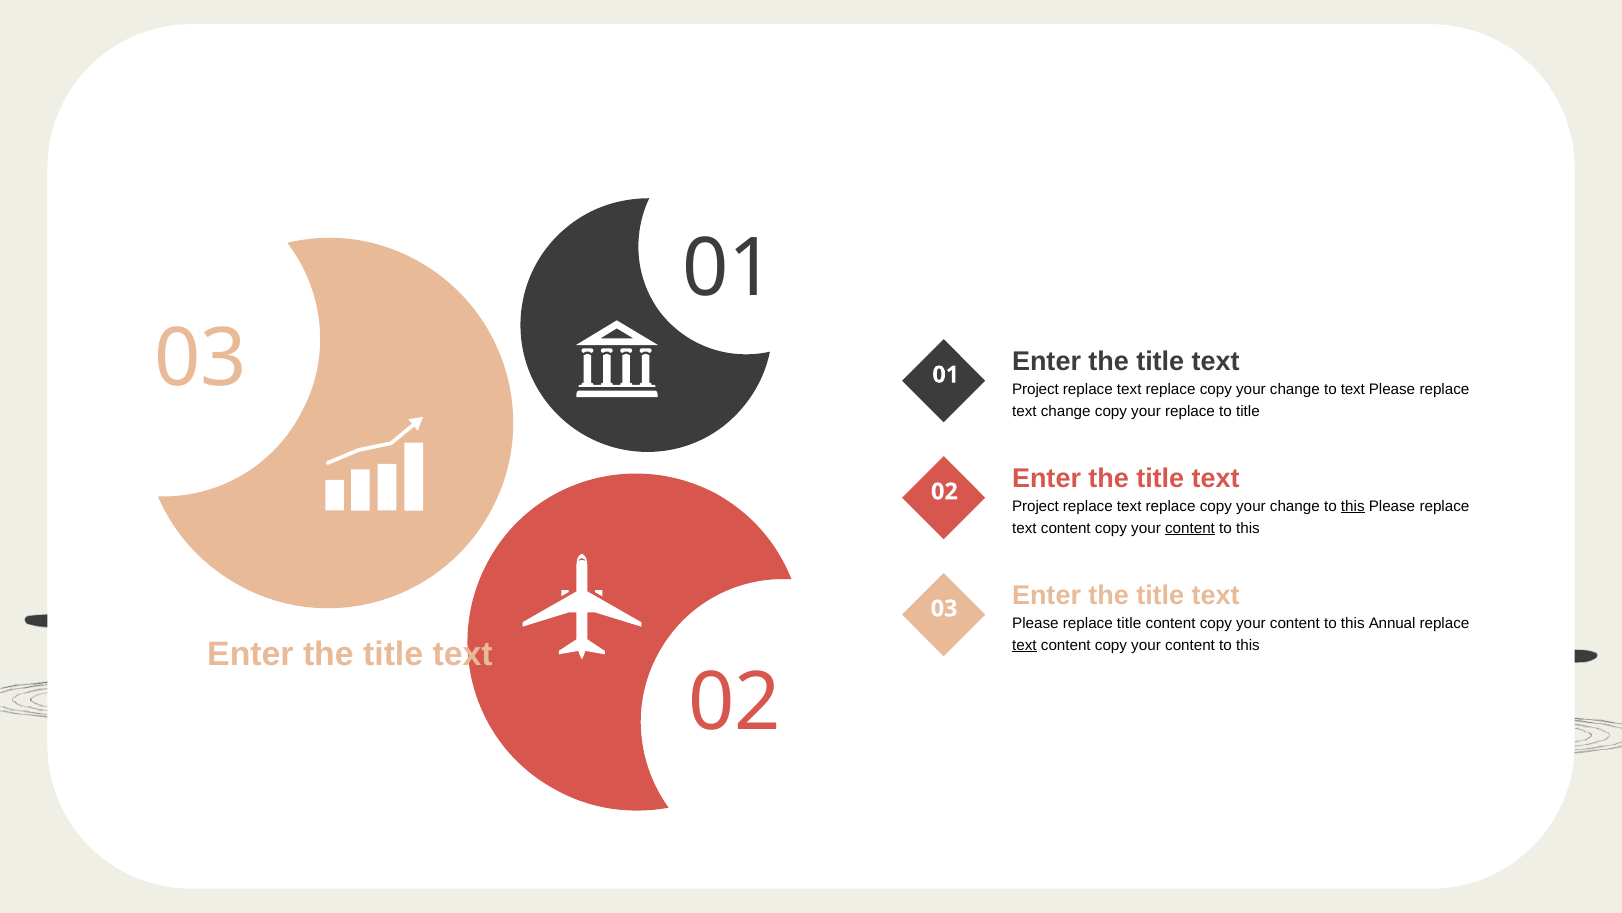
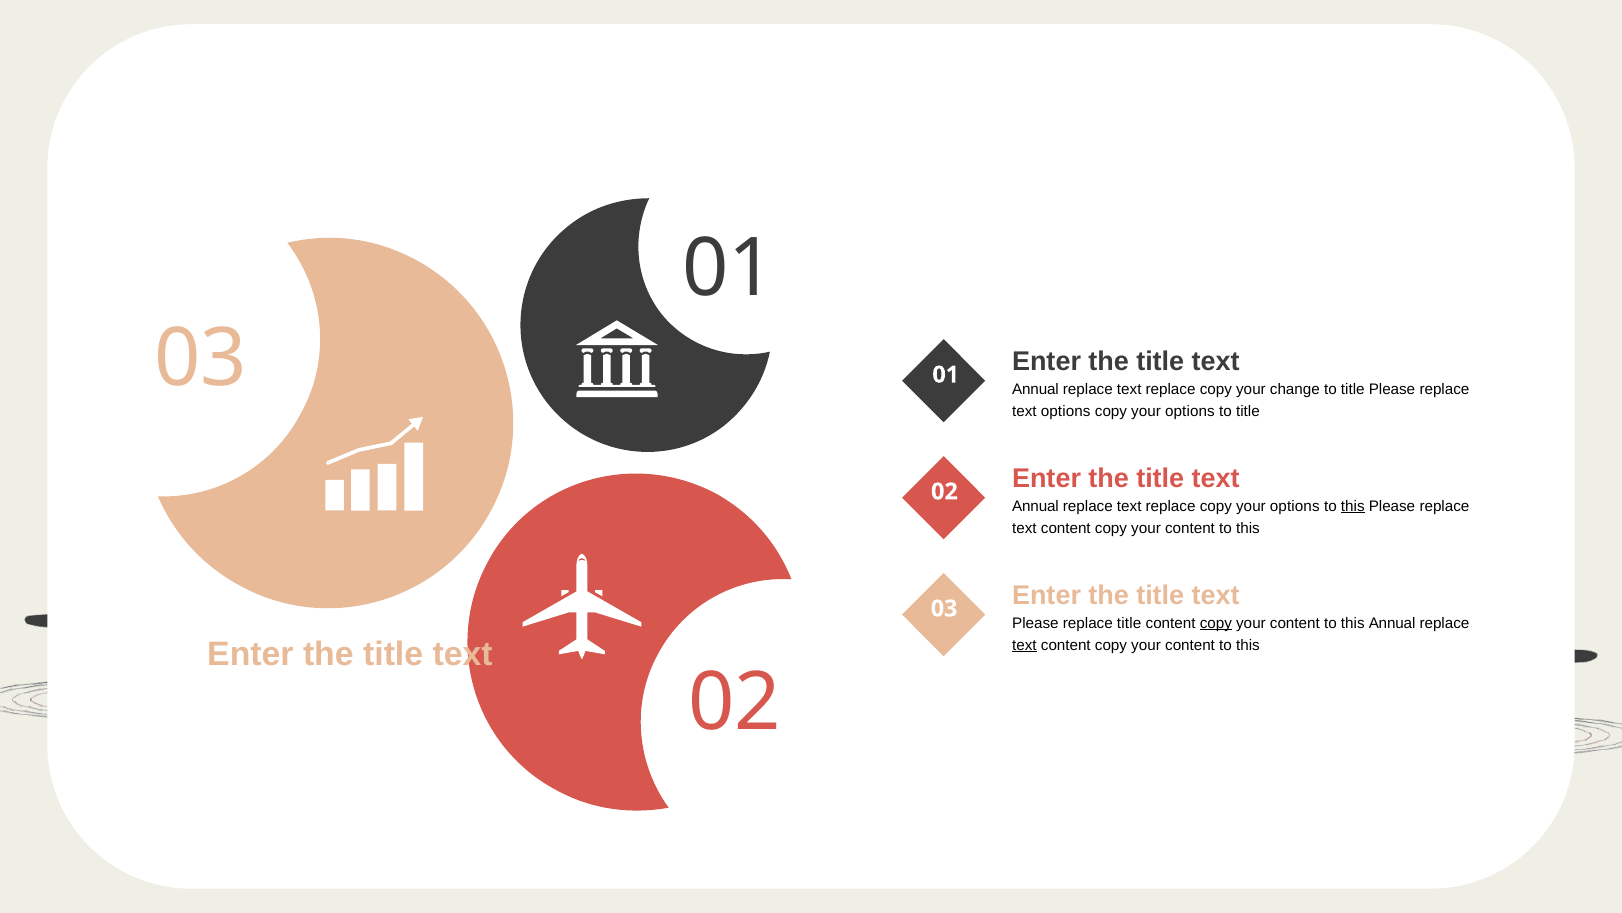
Project at (1036, 389): Project -> Annual
text at (1353, 389): text -> title
text change: change -> options
replace at (1190, 411): replace -> options
Project at (1036, 506): Project -> Annual
change at (1295, 506): change -> options
content at (1190, 528) underline: present -> none
copy at (1216, 623) underline: none -> present
